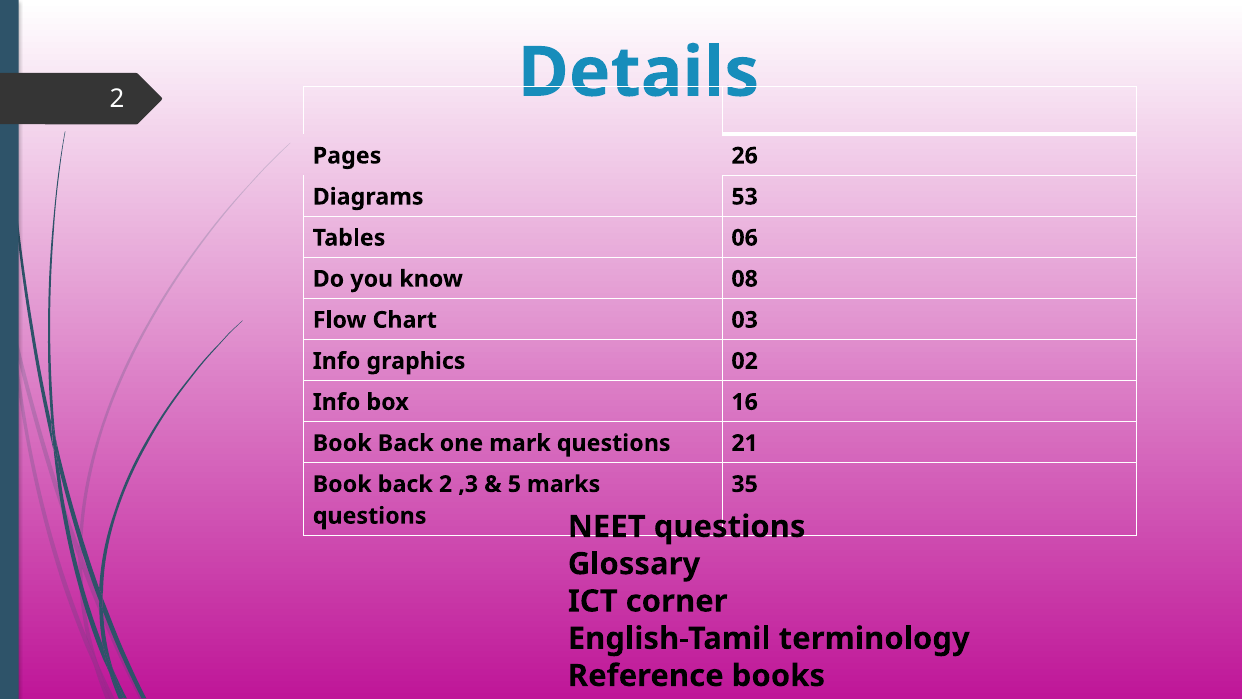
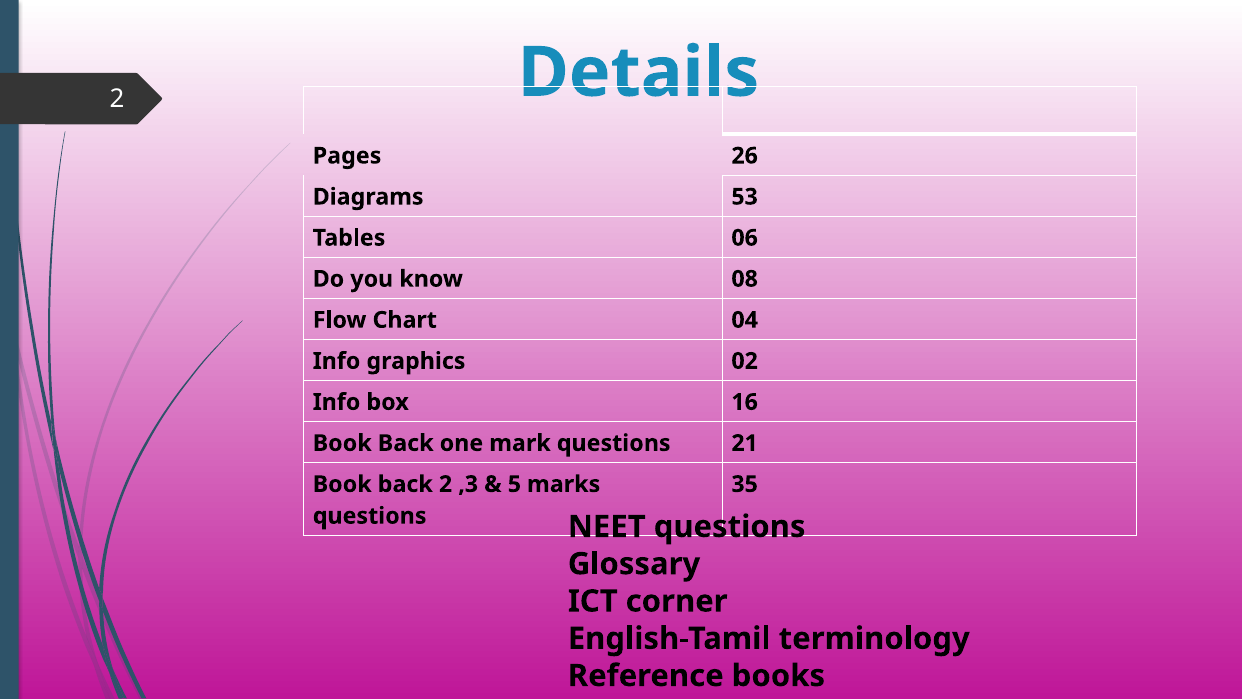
03: 03 -> 04
